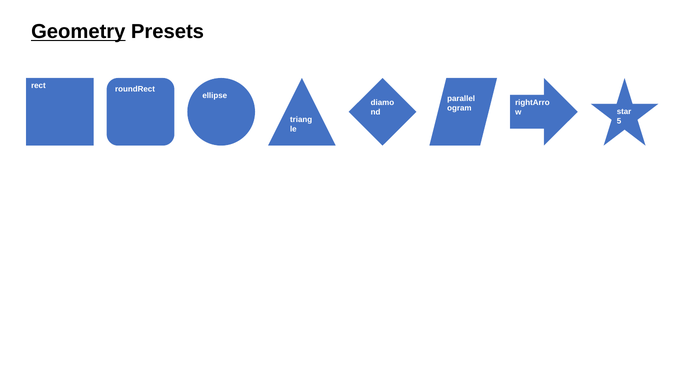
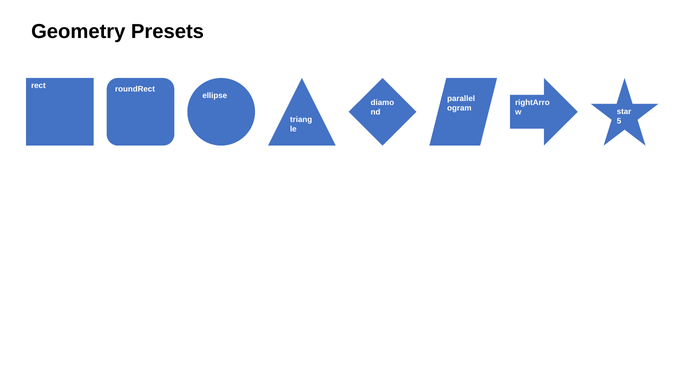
Geometry underline: present -> none
